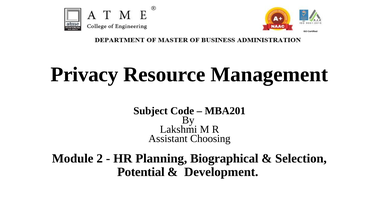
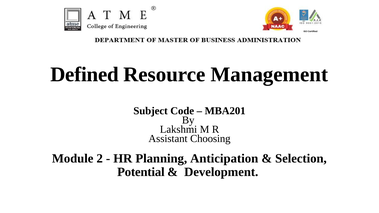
Privacy: Privacy -> Defined
Biographical: Biographical -> Anticipation
